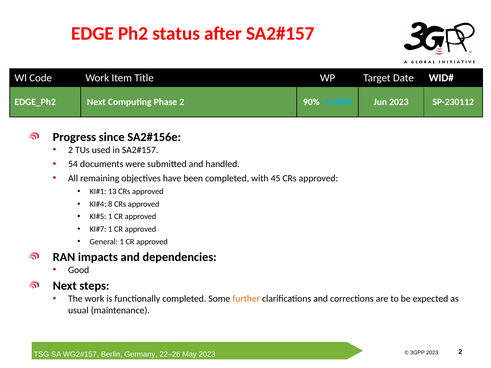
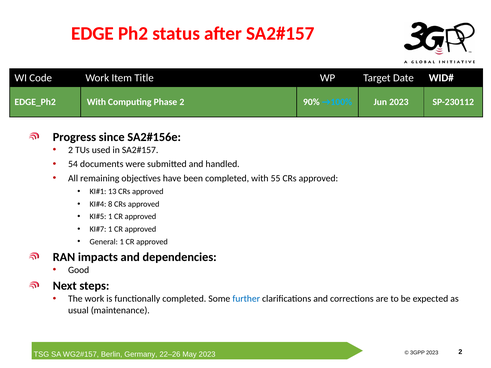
Next at (96, 102): Next -> With
45: 45 -> 55
further colour: orange -> blue
